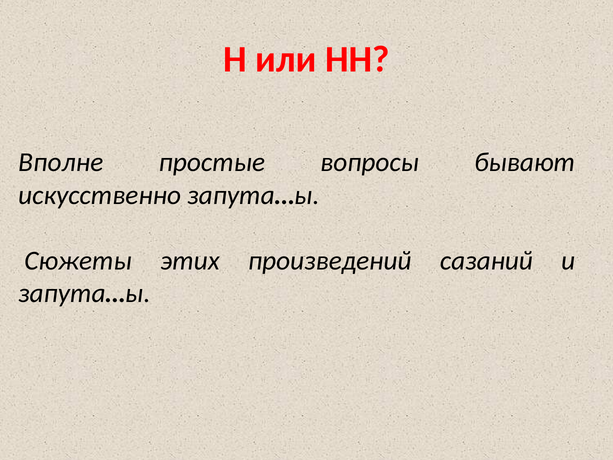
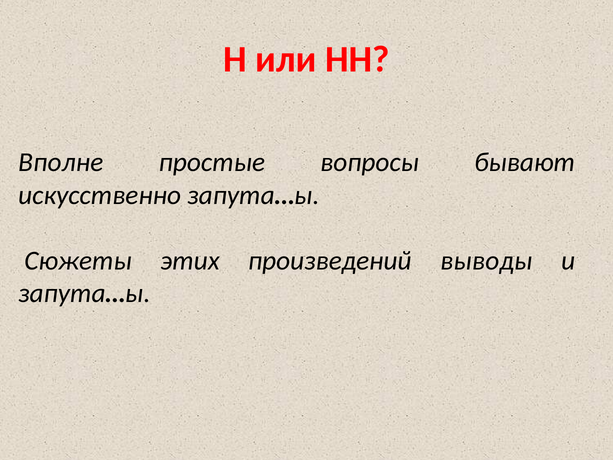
сазаний: сазаний -> выводы
